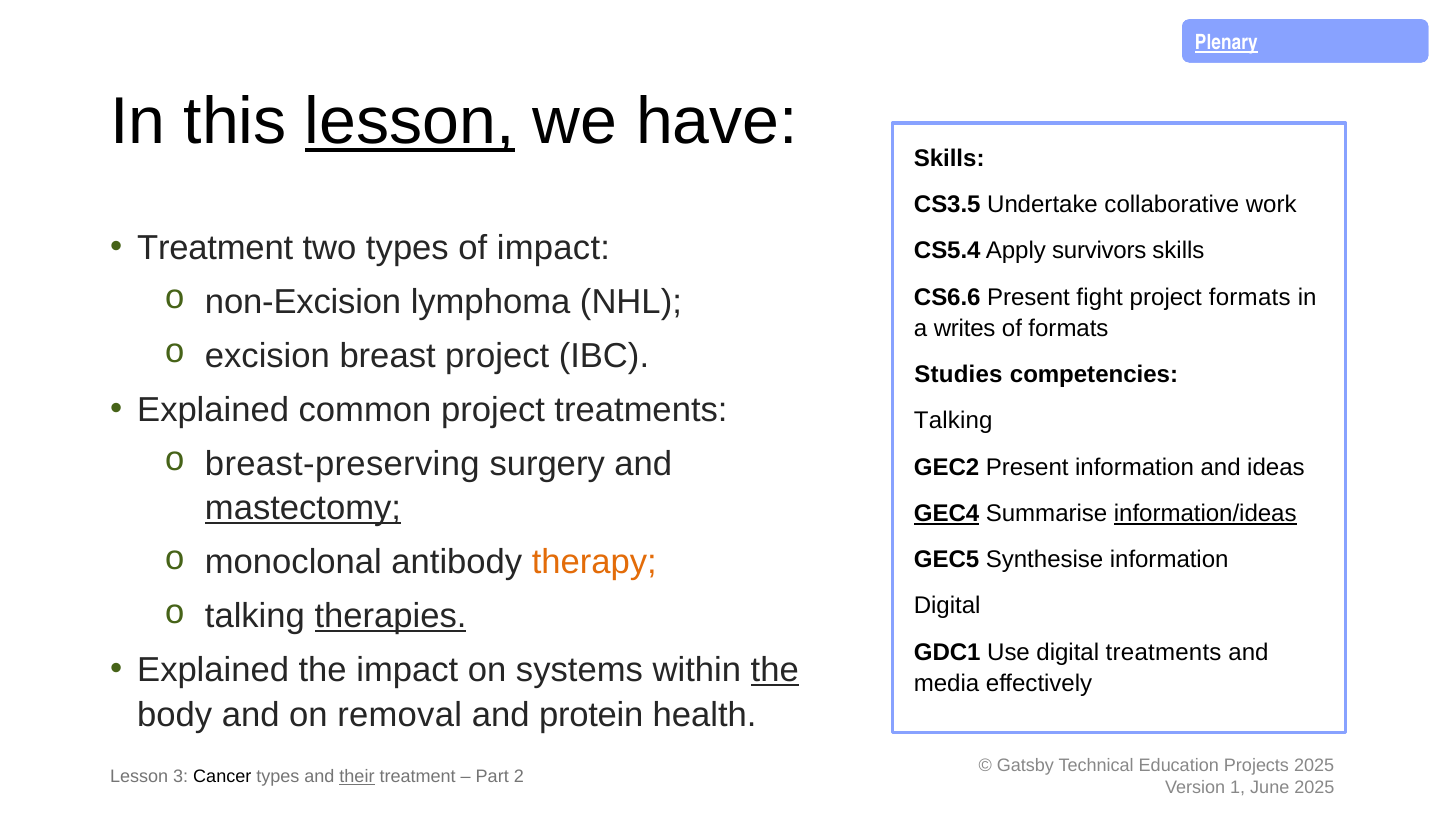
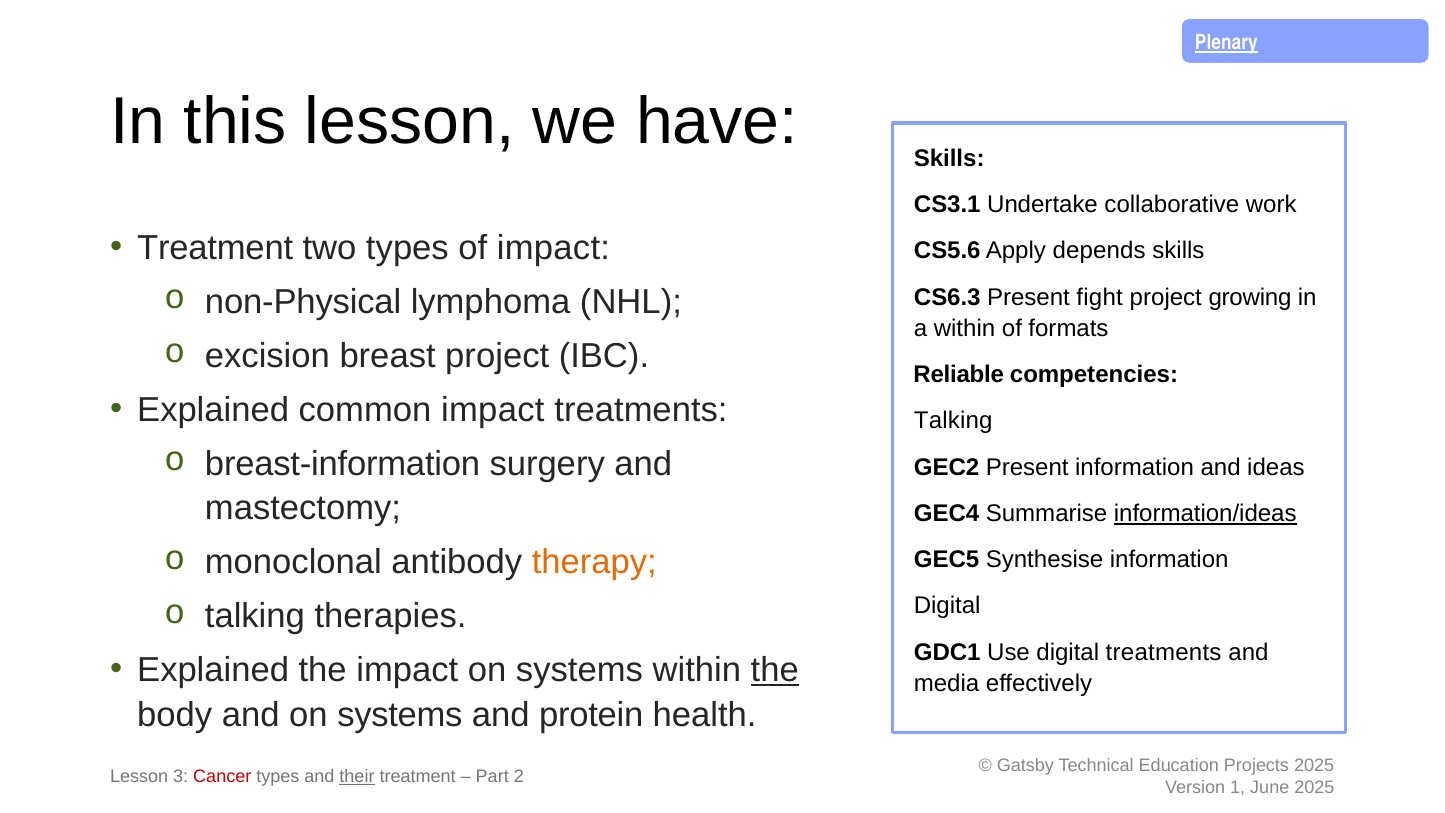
lesson at (410, 121) underline: present -> none
CS3.5: CS3.5 -> CS3.1
CS5.4: CS5.4 -> CS5.6
survivors: survivors -> depends
non-Excision: non-Excision -> non-Physical
CS6.6: CS6.6 -> CS6.3
project formats: formats -> growing
a writes: writes -> within
Studies: Studies -> Reliable
common project: project -> impact
breast-preserving: breast-preserving -> breast-information
mastectomy underline: present -> none
GEC4 underline: present -> none
therapies underline: present -> none
and on removal: removal -> systems
Cancer colour: black -> red
